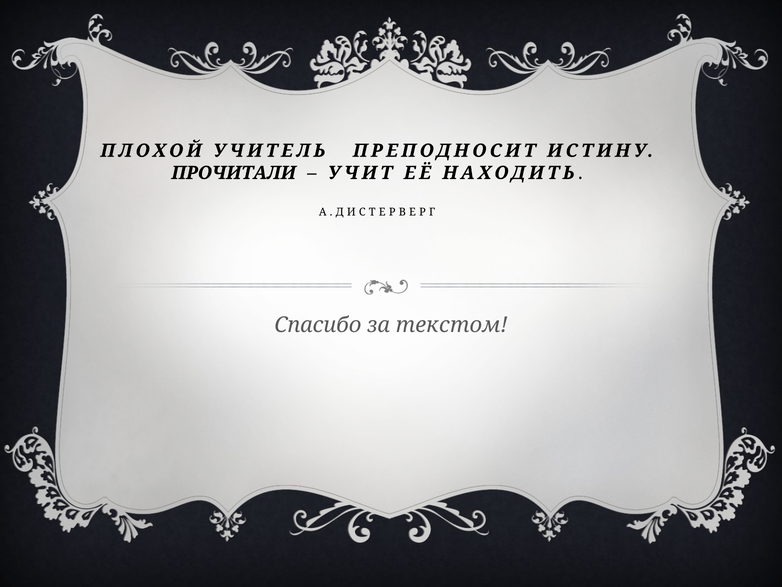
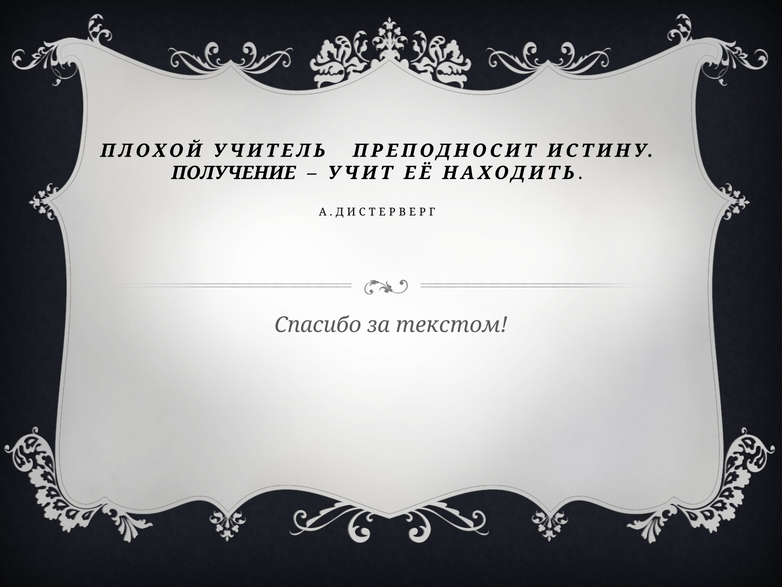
ПРОЧИТАЛИ: ПРОЧИТАЛИ -> ПОЛУЧЕНИЕ
